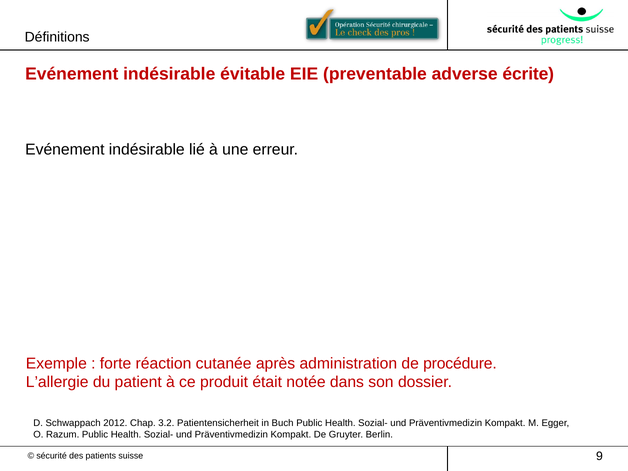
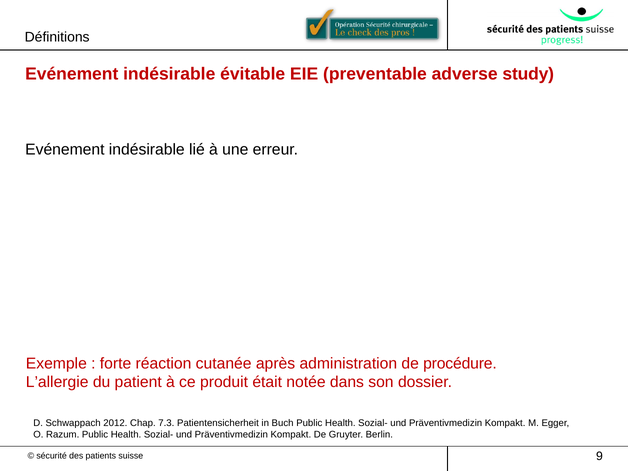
écrite: écrite -> study
3.2: 3.2 -> 7.3
